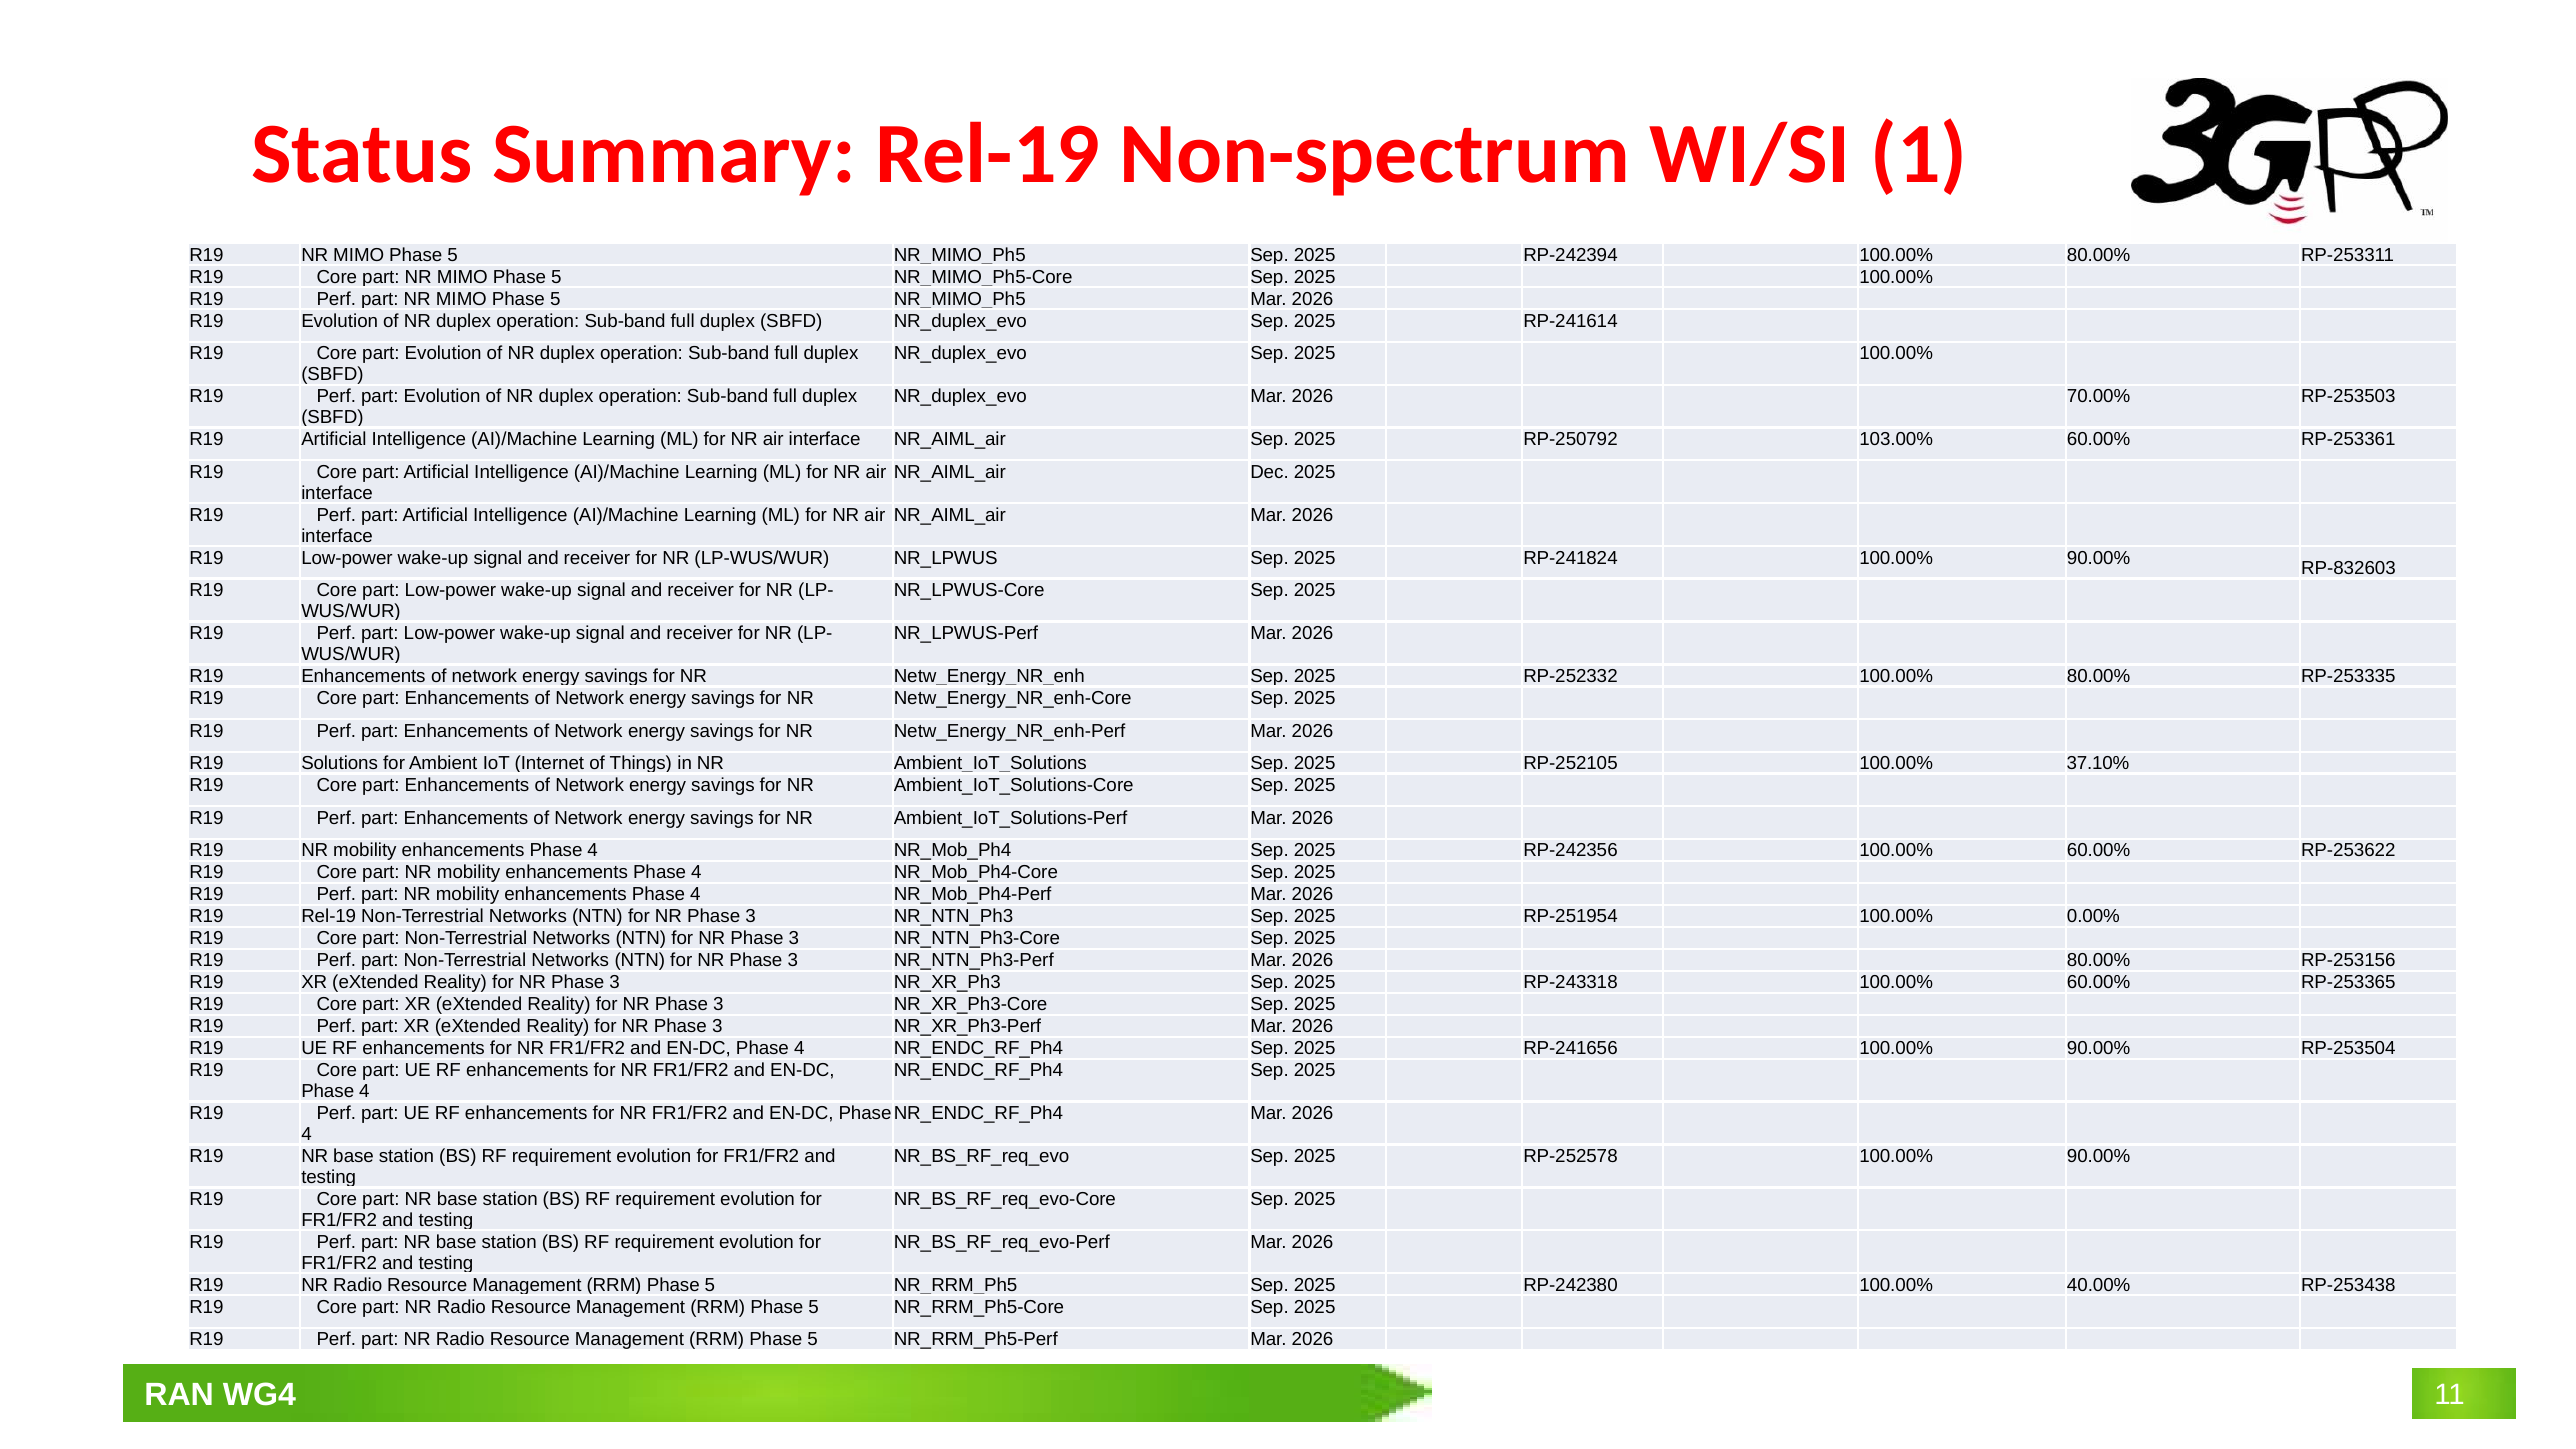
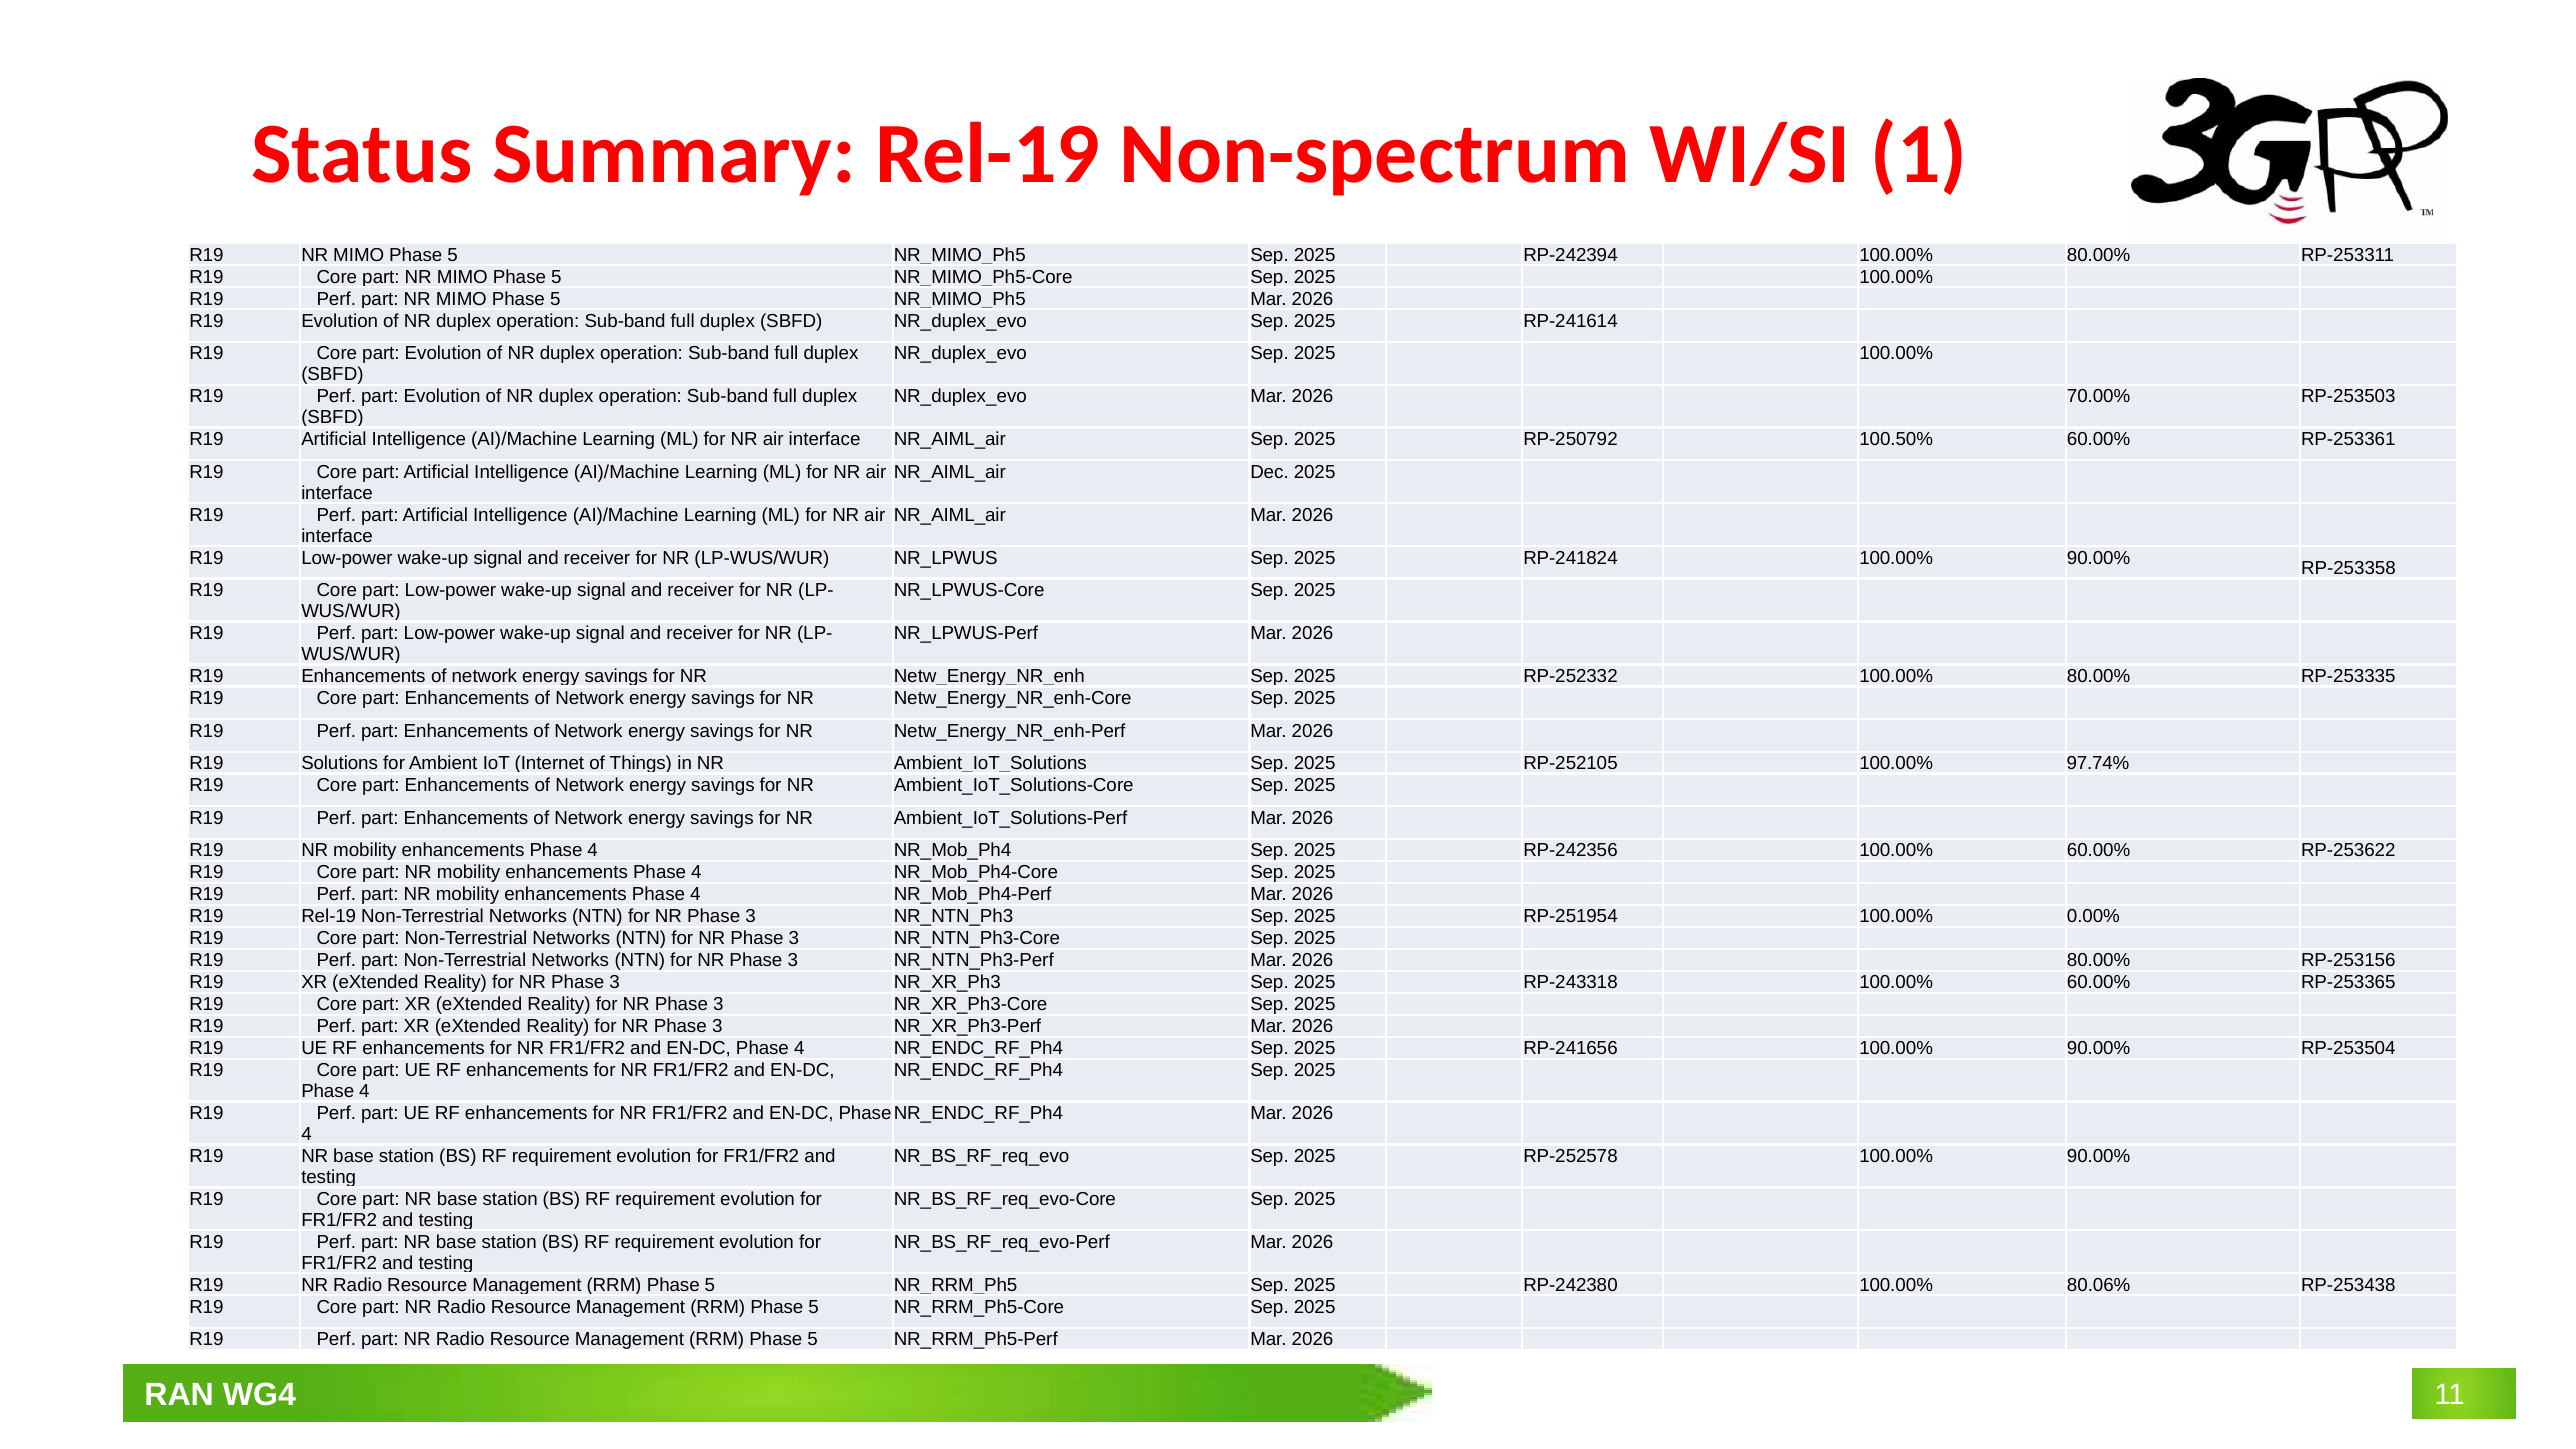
103.00%: 103.00% -> 100.50%
RP-832603: RP-832603 -> RP-253358
37.10%: 37.10% -> 97.74%
40.00%: 40.00% -> 80.06%
